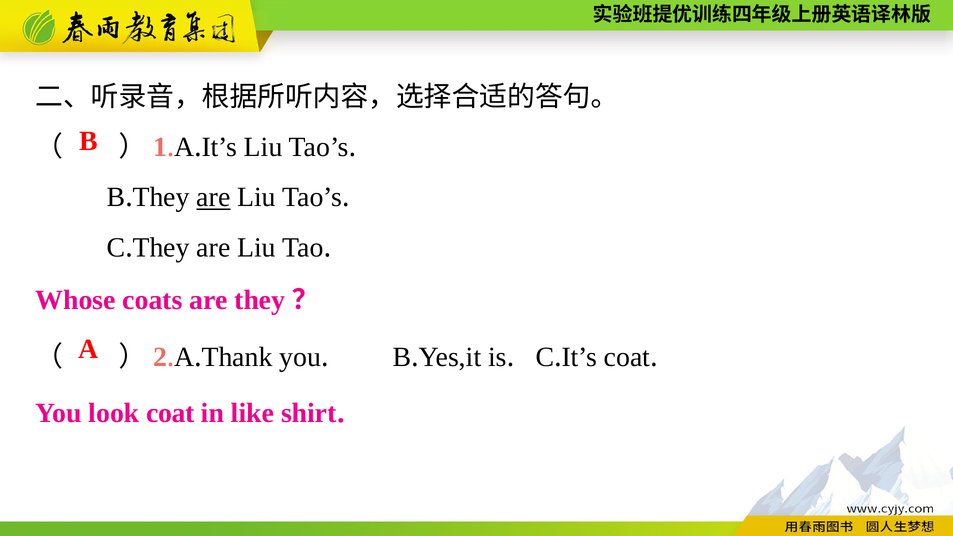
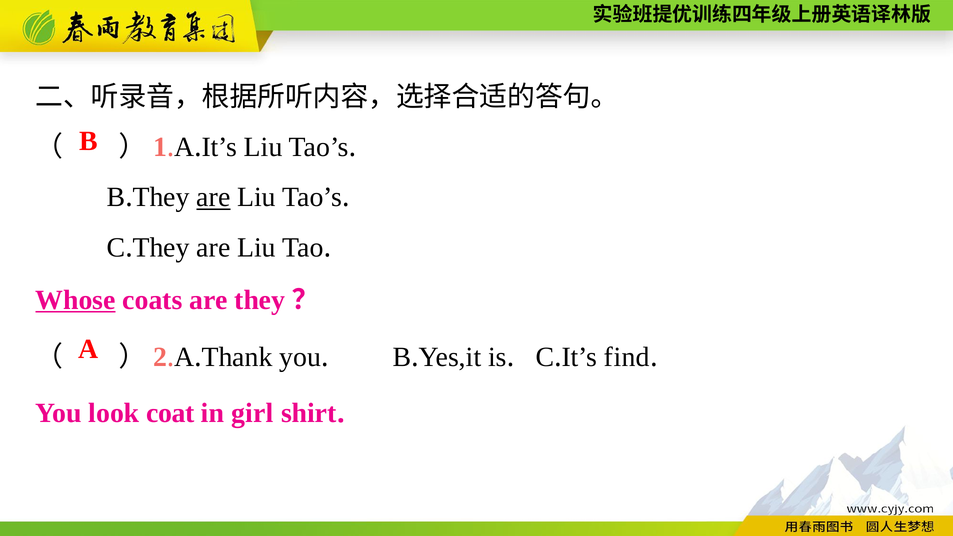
Whose underline: none -> present
coat at (627, 357): coat -> find
like: like -> girl
